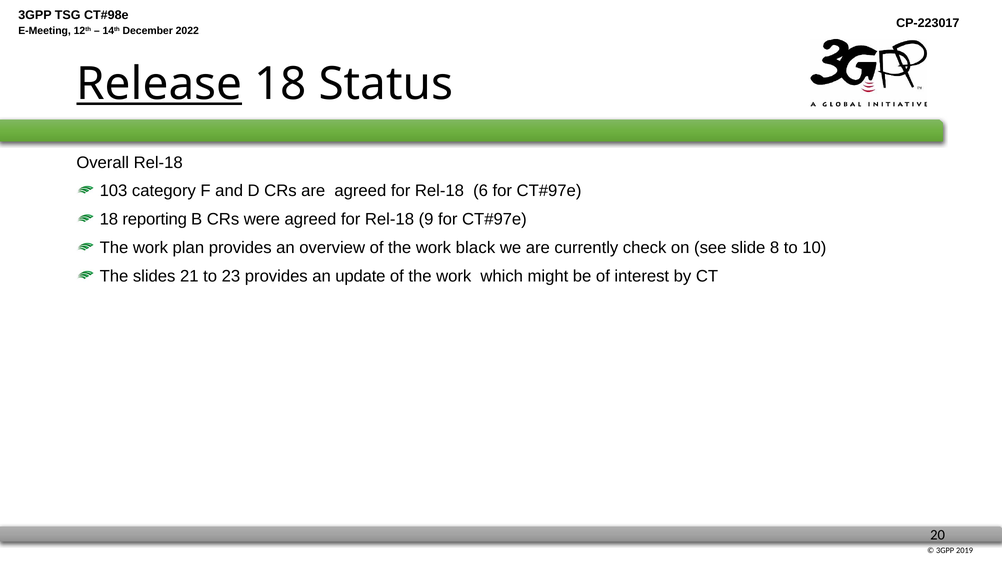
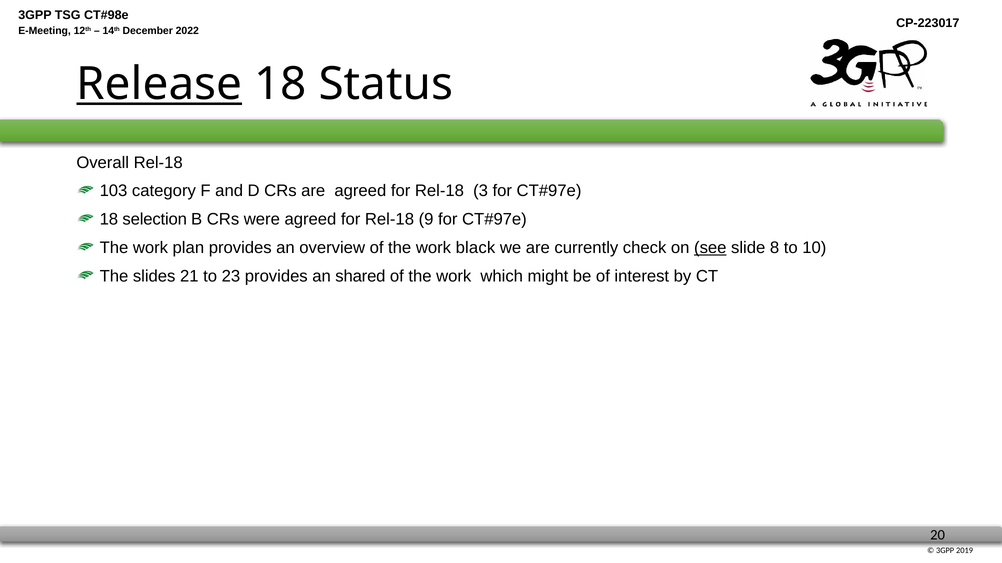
6: 6 -> 3
reporting: reporting -> selection
see underline: none -> present
update: update -> shared
